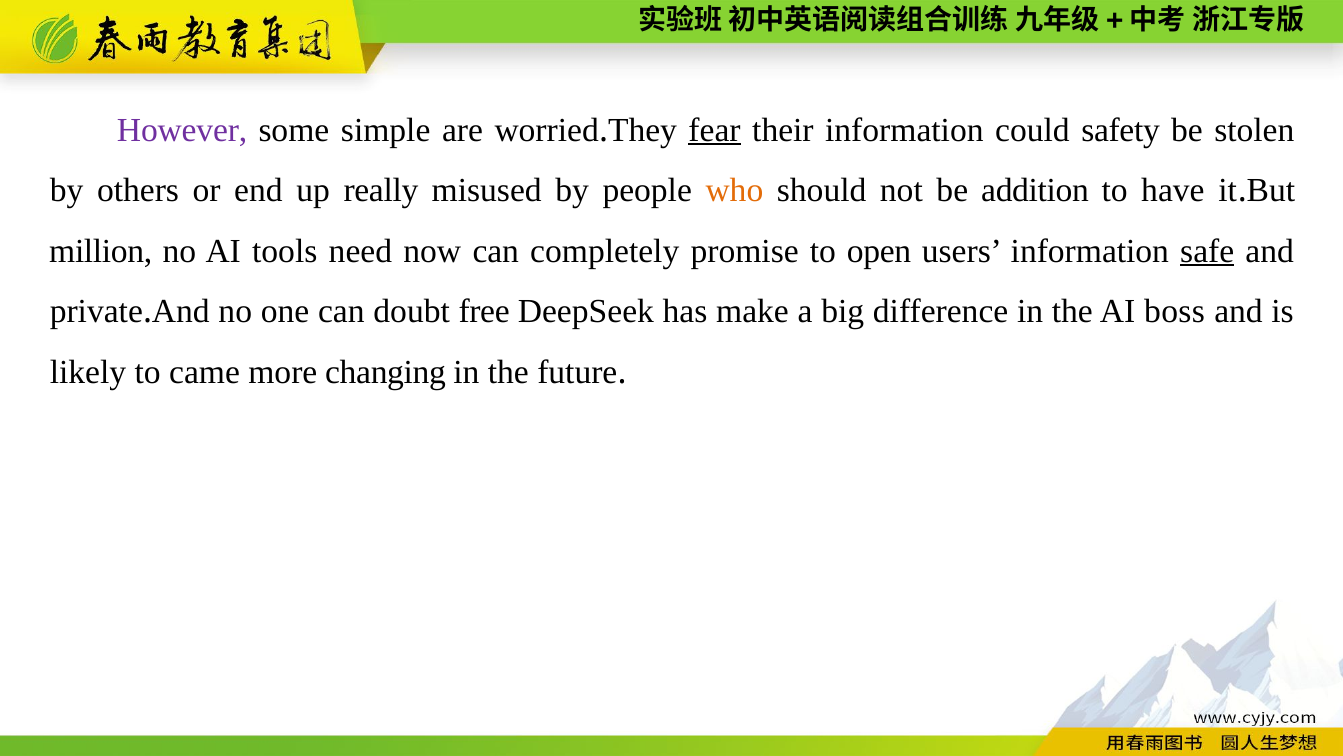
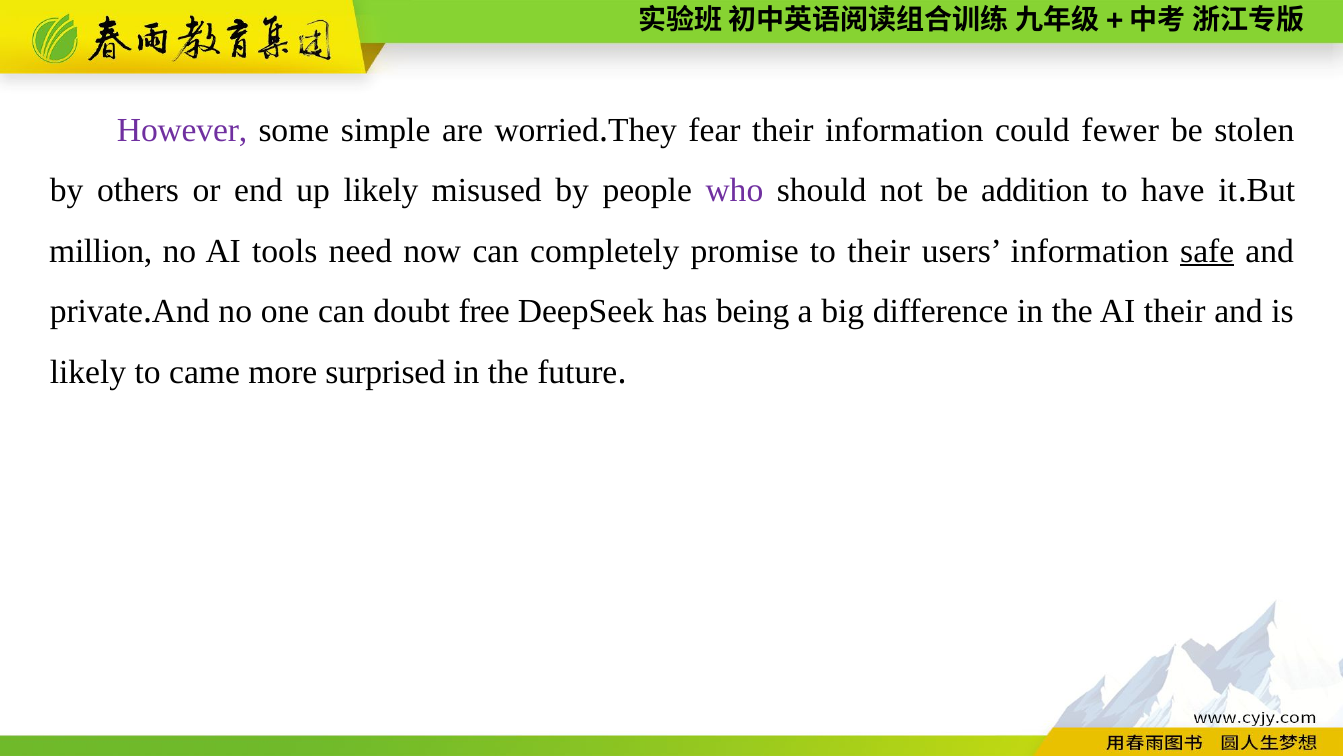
fear underline: present -> none
safety: safety -> fewer
up really: really -> likely
who colour: orange -> purple
to open: open -> their
make: make -> being
AI boss: boss -> their
changing: changing -> surprised
